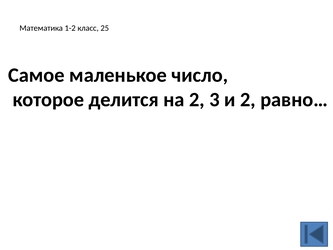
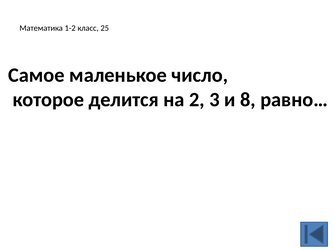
и 2: 2 -> 8
